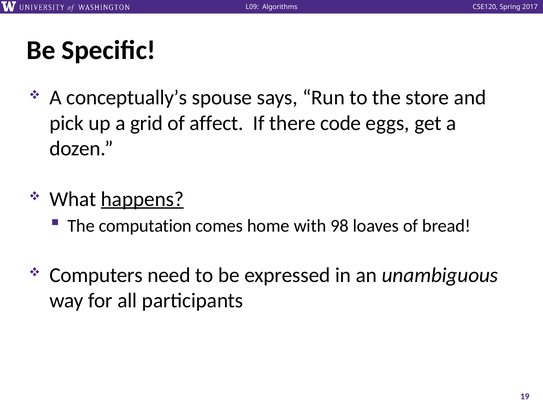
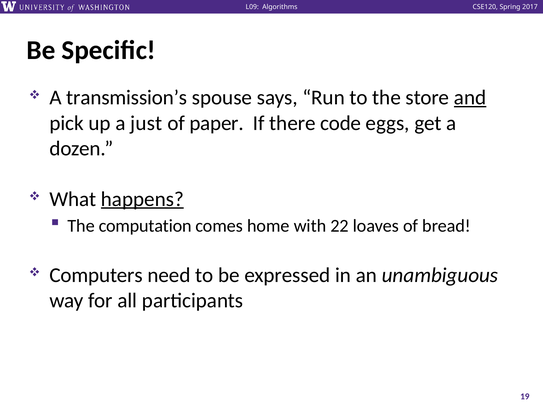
conceptually’s: conceptually’s -> transmission’s
and underline: none -> present
grid: grid -> just
affect: affect -> paper
98: 98 -> 22
